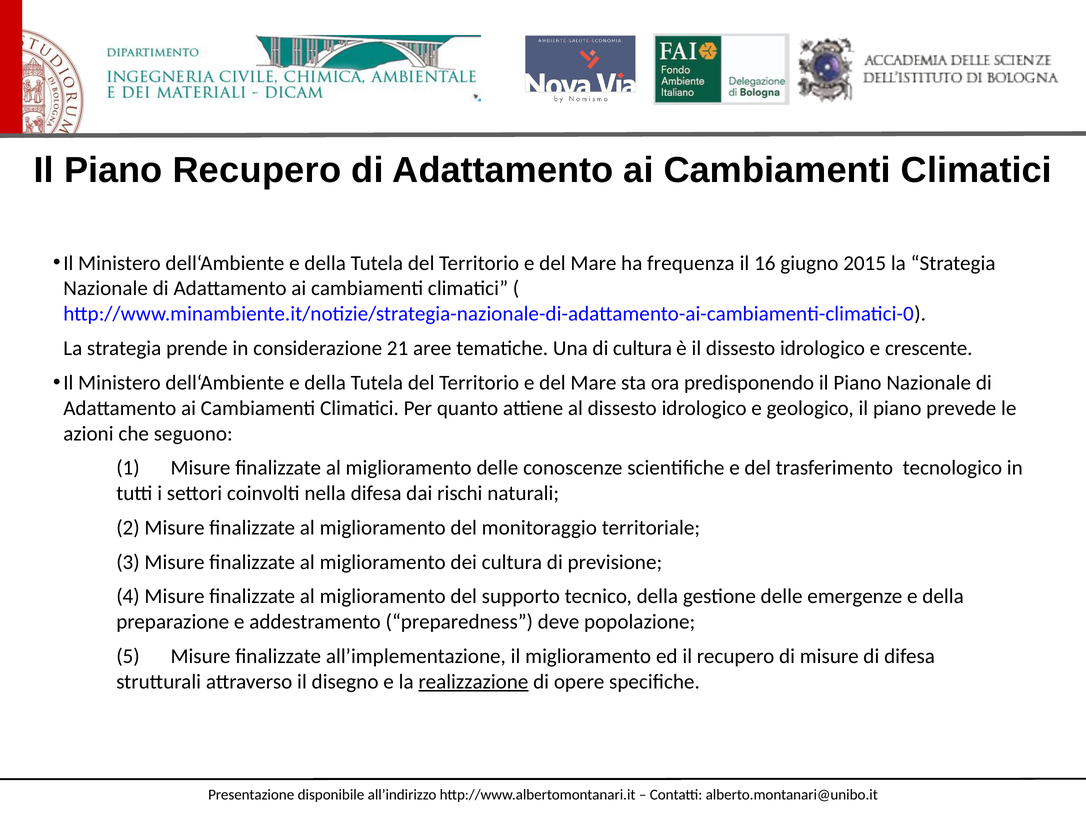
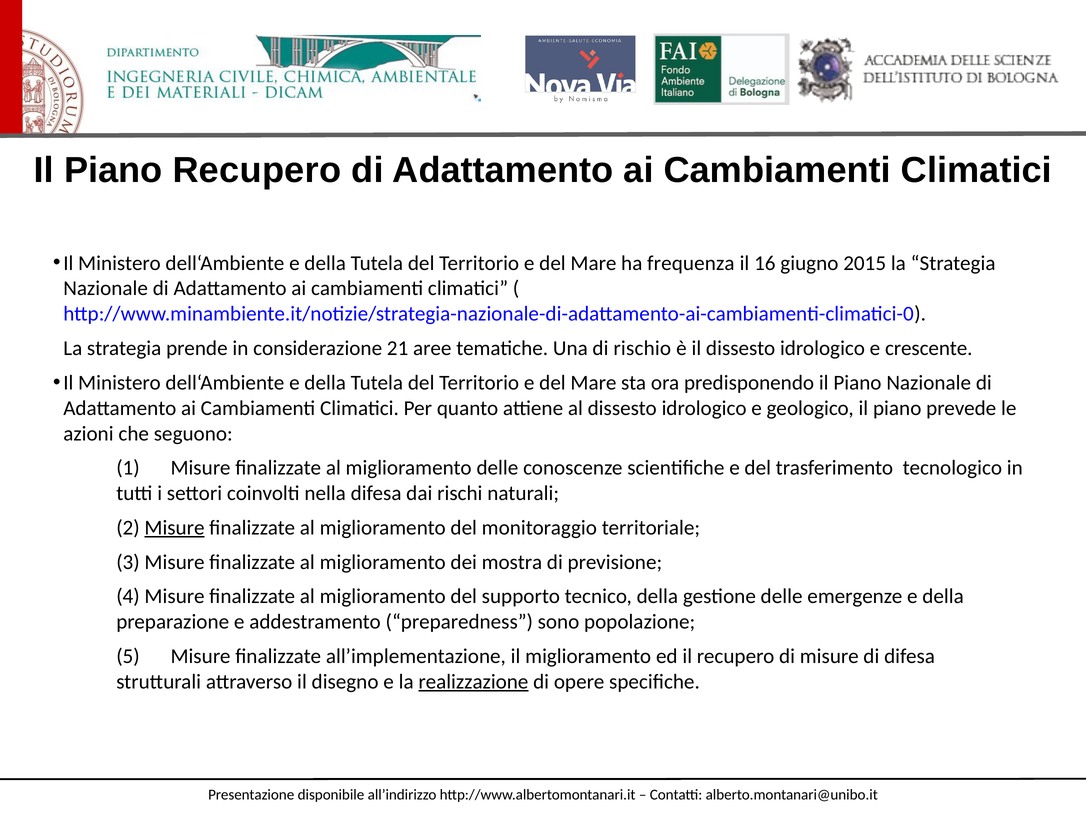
di cultura: cultura -> rischio
Misure at (174, 528) underline: none -> present
dei cultura: cultura -> mostra
deve: deve -> sono
